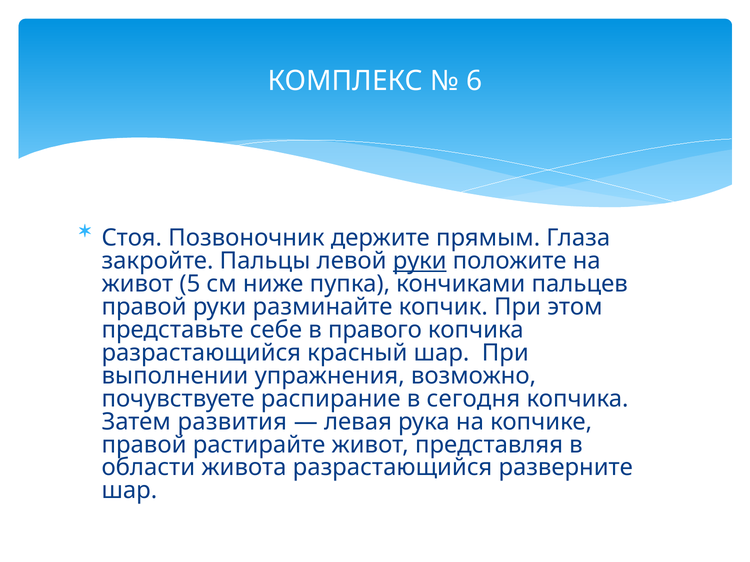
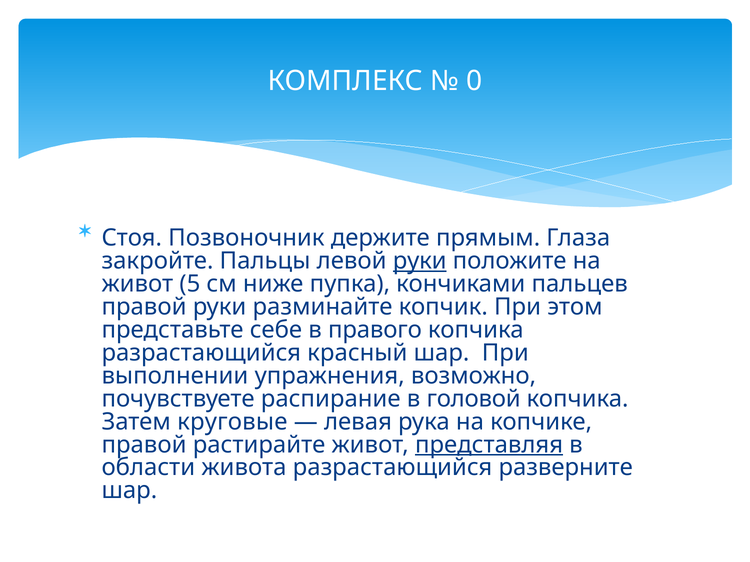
6: 6 -> 0
сегодня: сегодня -> головой
развития: развития -> круговые
представляя underline: none -> present
